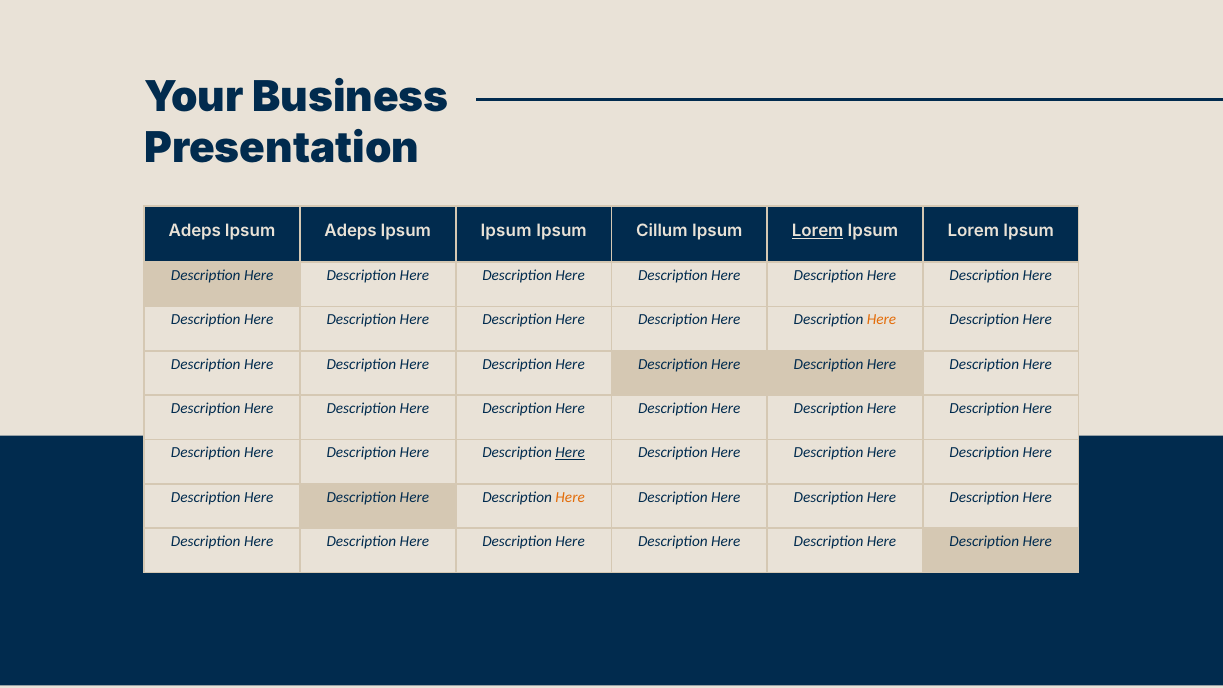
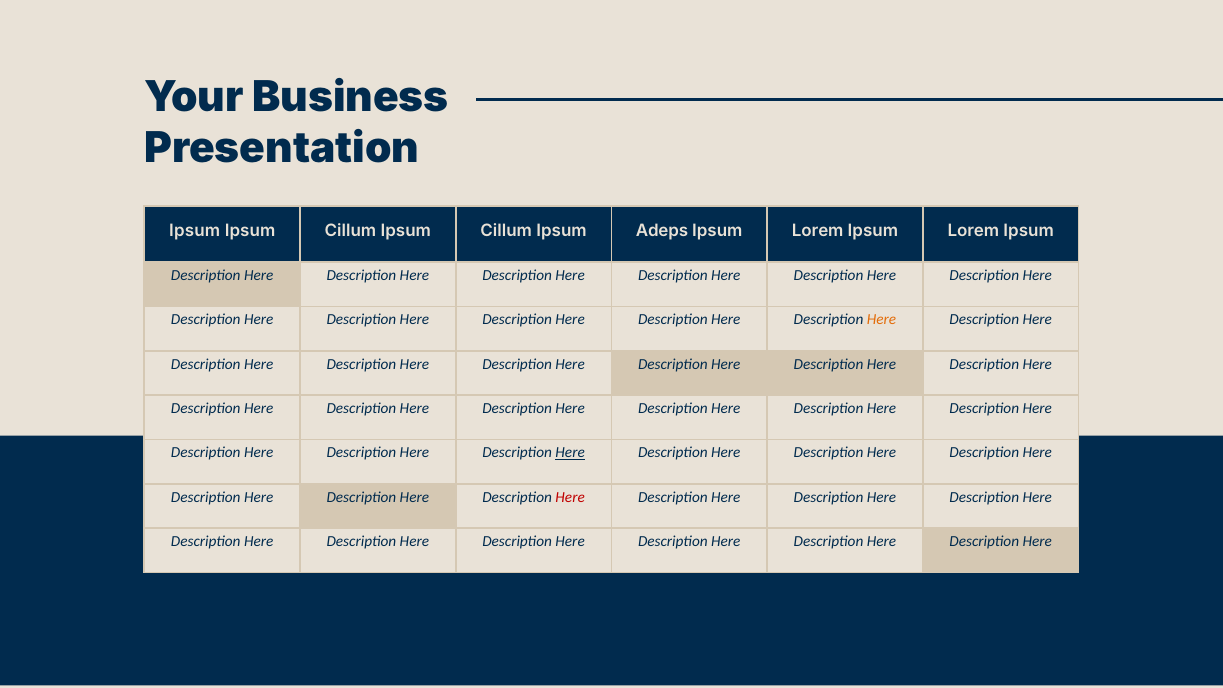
Adeps at (195, 231): Adeps -> Ipsum
Adeps at (351, 231): Adeps -> Cillum
Ipsum at (506, 231): Ipsum -> Cillum
Cillum: Cillum -> Adeps
Lorem at (818, 231) underline: present -> none
Here at (570, 497) colour: orange -> red
